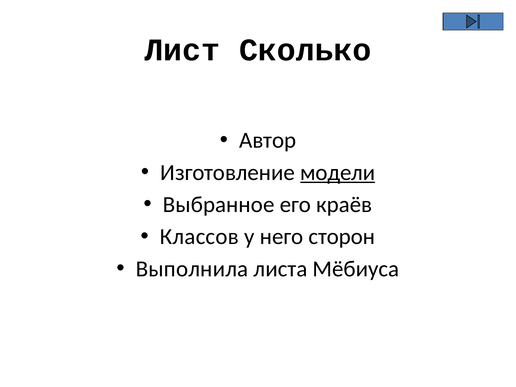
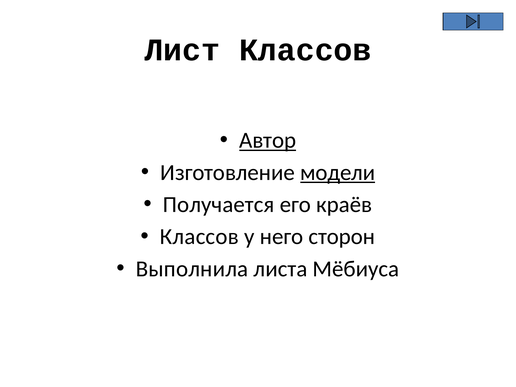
Лист Сколько: Сколько -> Классов
Автор underline: none -> present
Выбранное: Выбранное -> Получается
